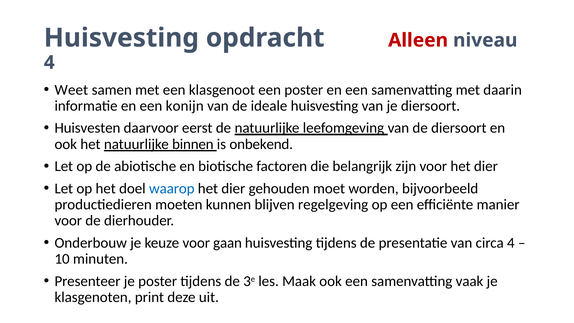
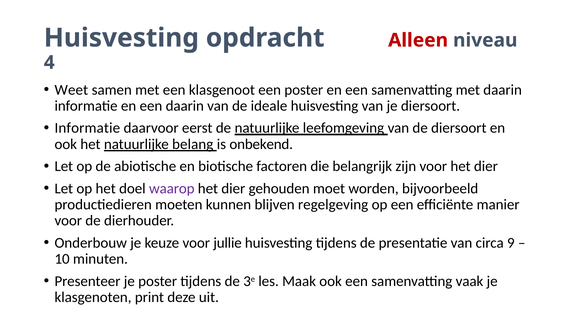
een konijn: konijn -> daarin
Huisvesten at (87, 128): Huisvesten -> Informatie
binnen: binnen -> belang
waarop colour: blue -> purple
gaan: gaan -> jullie
circa 4: 4 -> 9
